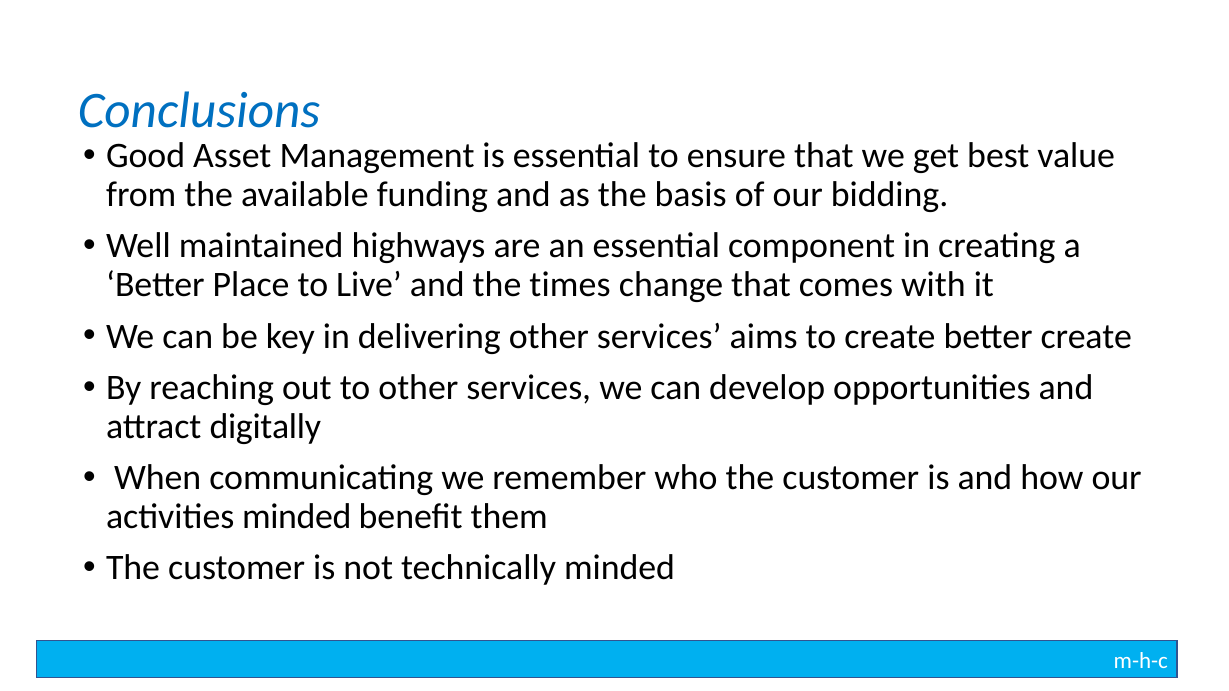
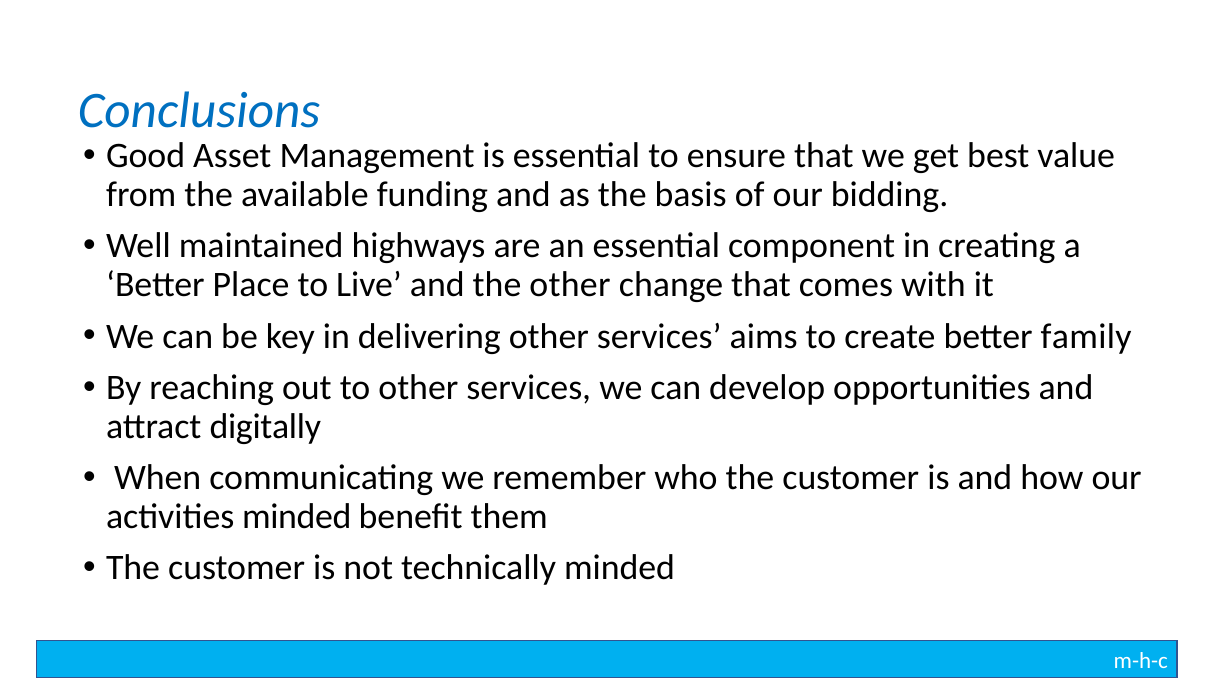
the times: times -> other
better create: create -> family
